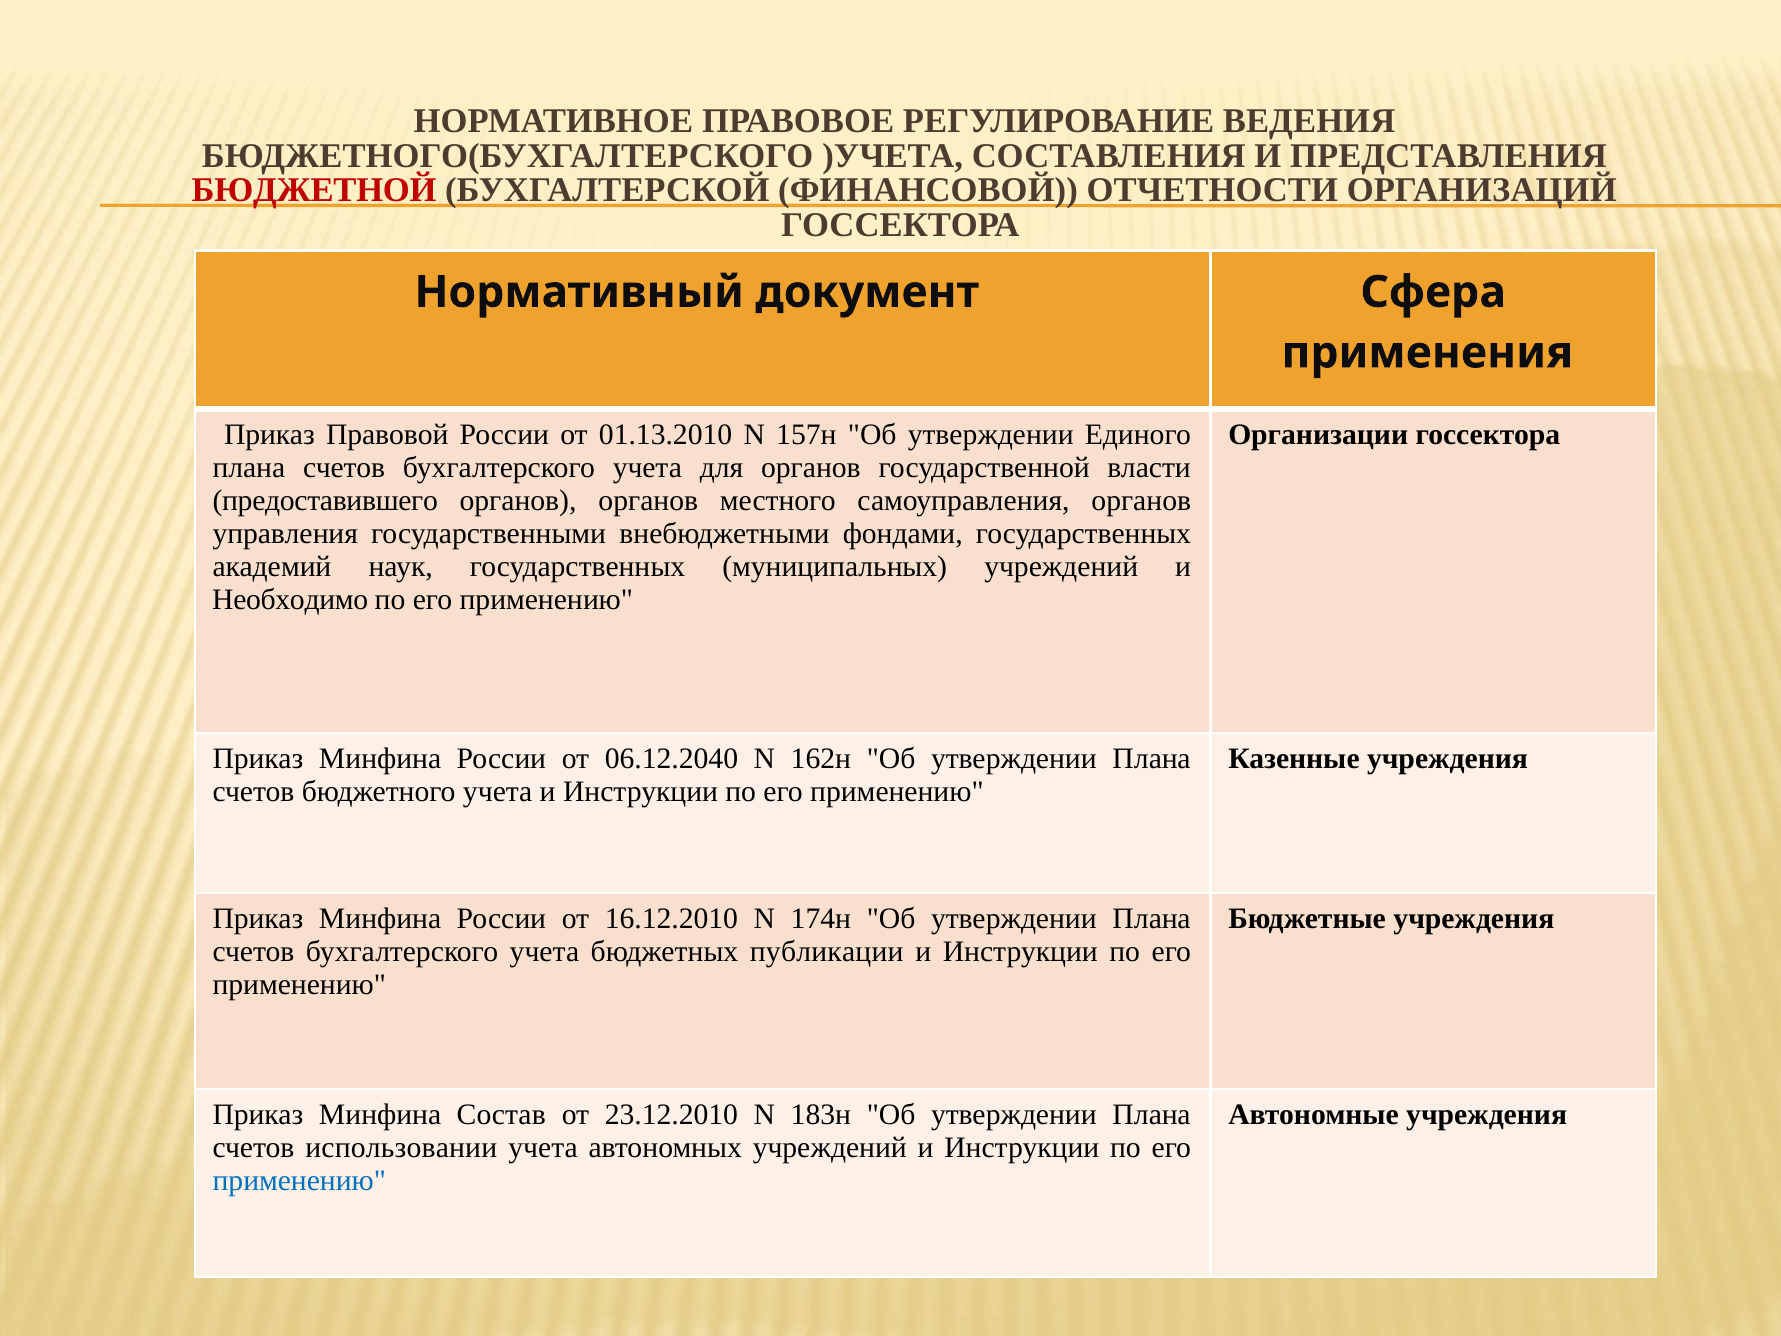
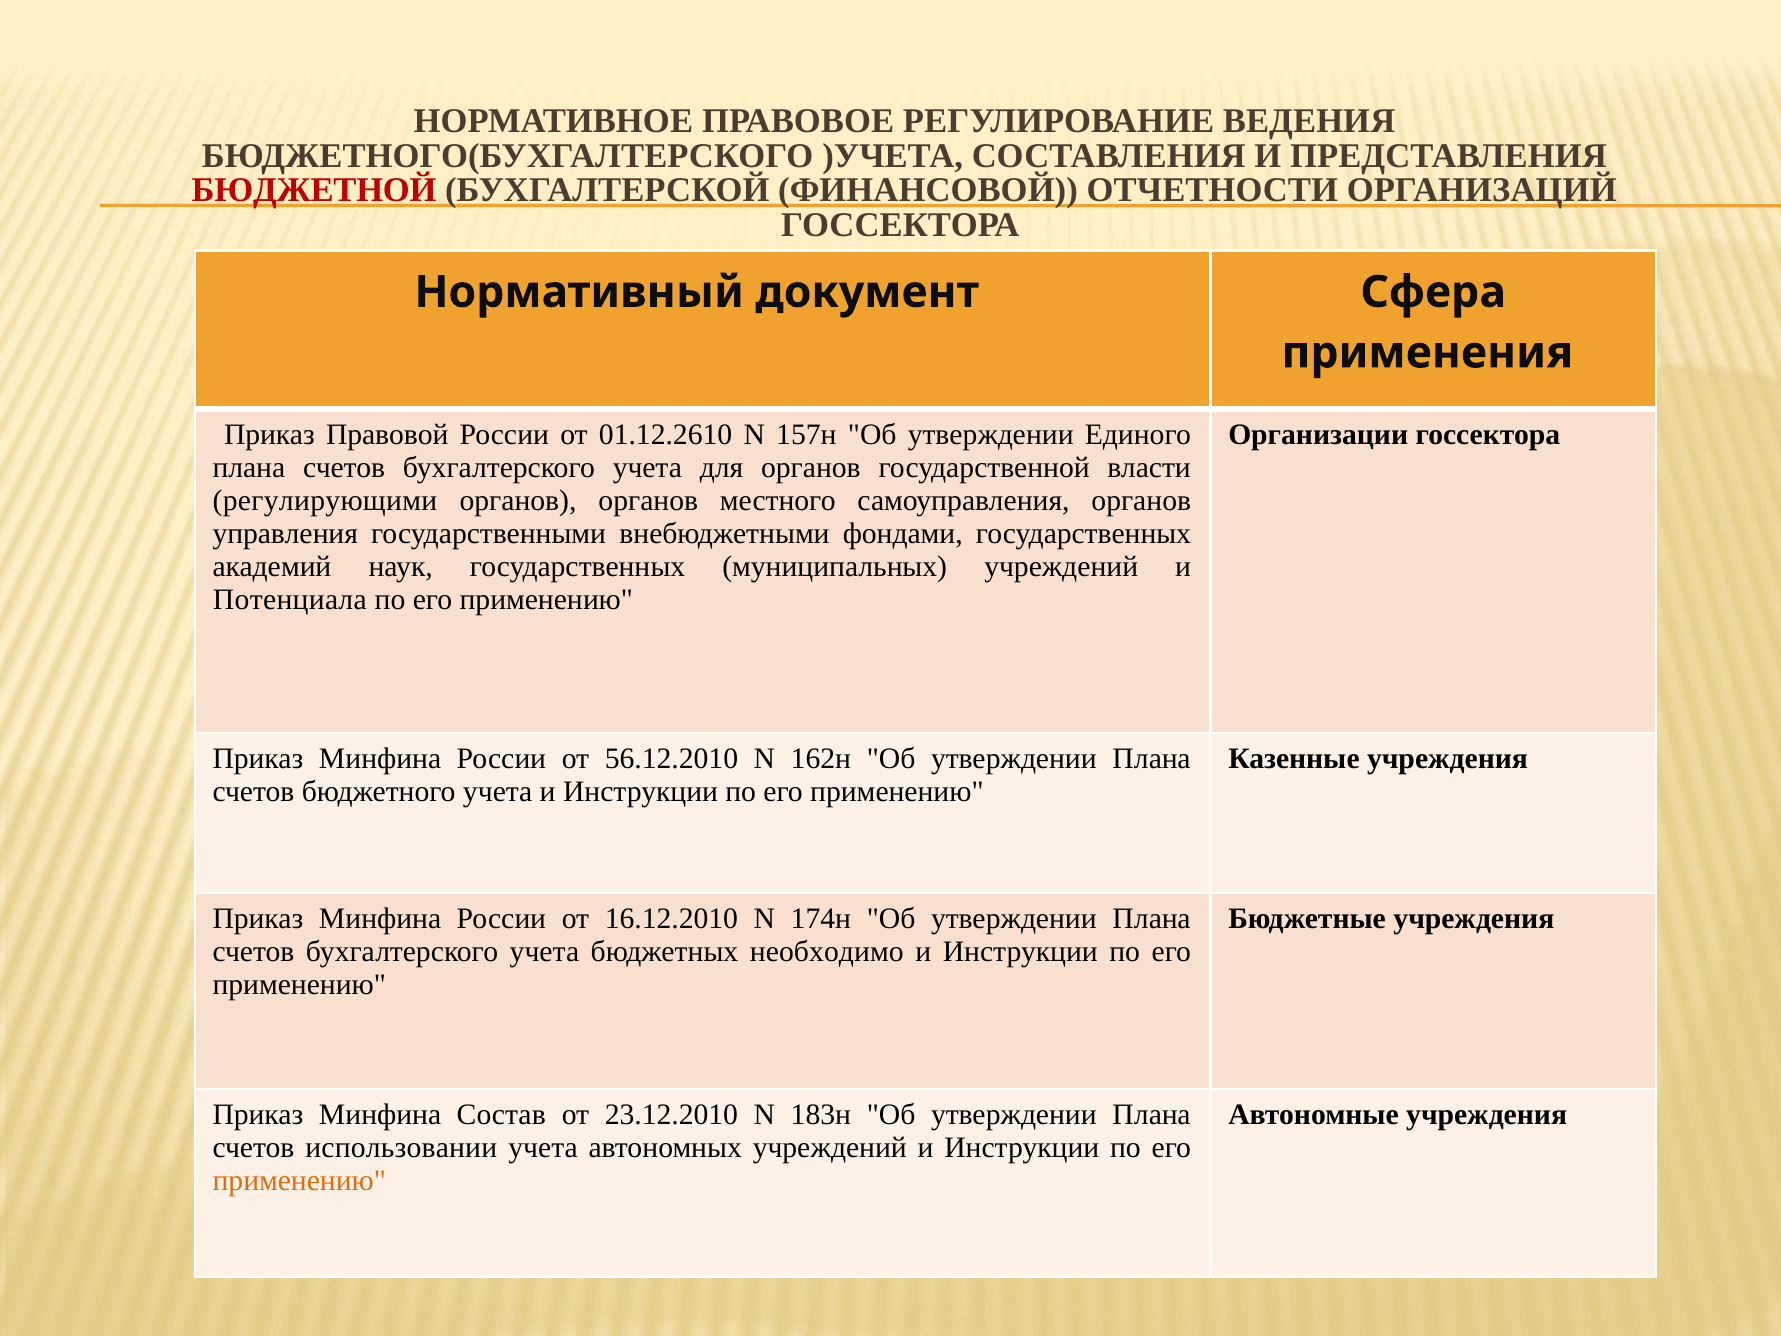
01.13.2010: 01.13.2010 -> 01.12.2610
предоставившего: предоставившего -> регулирующими
Необходимо: Необходимо -> Потенциала
06.12.2040: 06.12.2040 -> 56.12.2010
публикации: публикации -> необходимо
применению at (299, 1180) colour: blue -> orange
